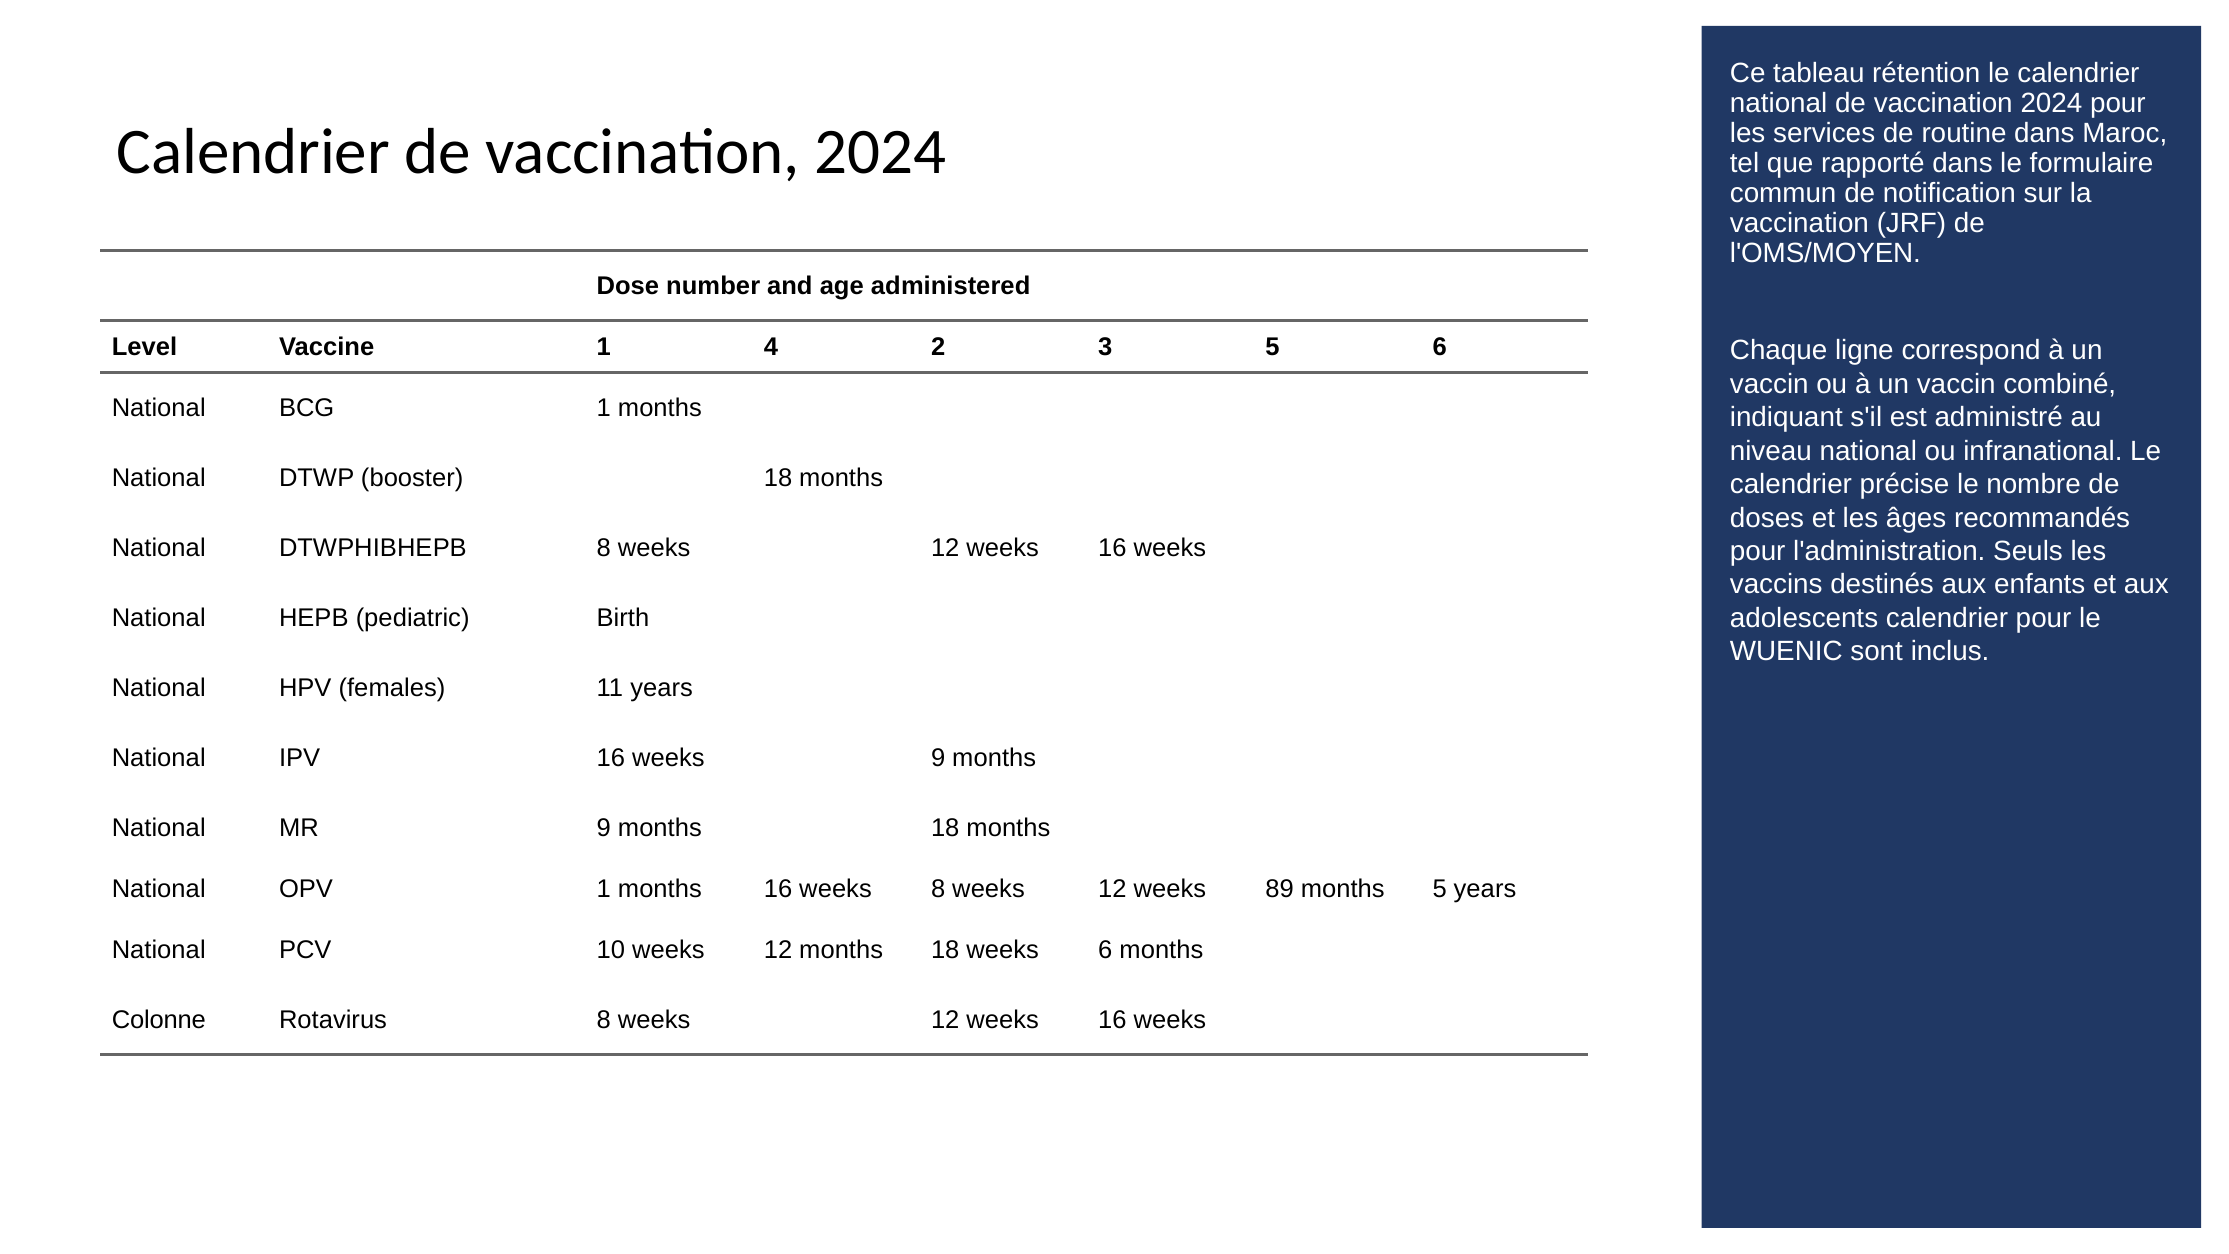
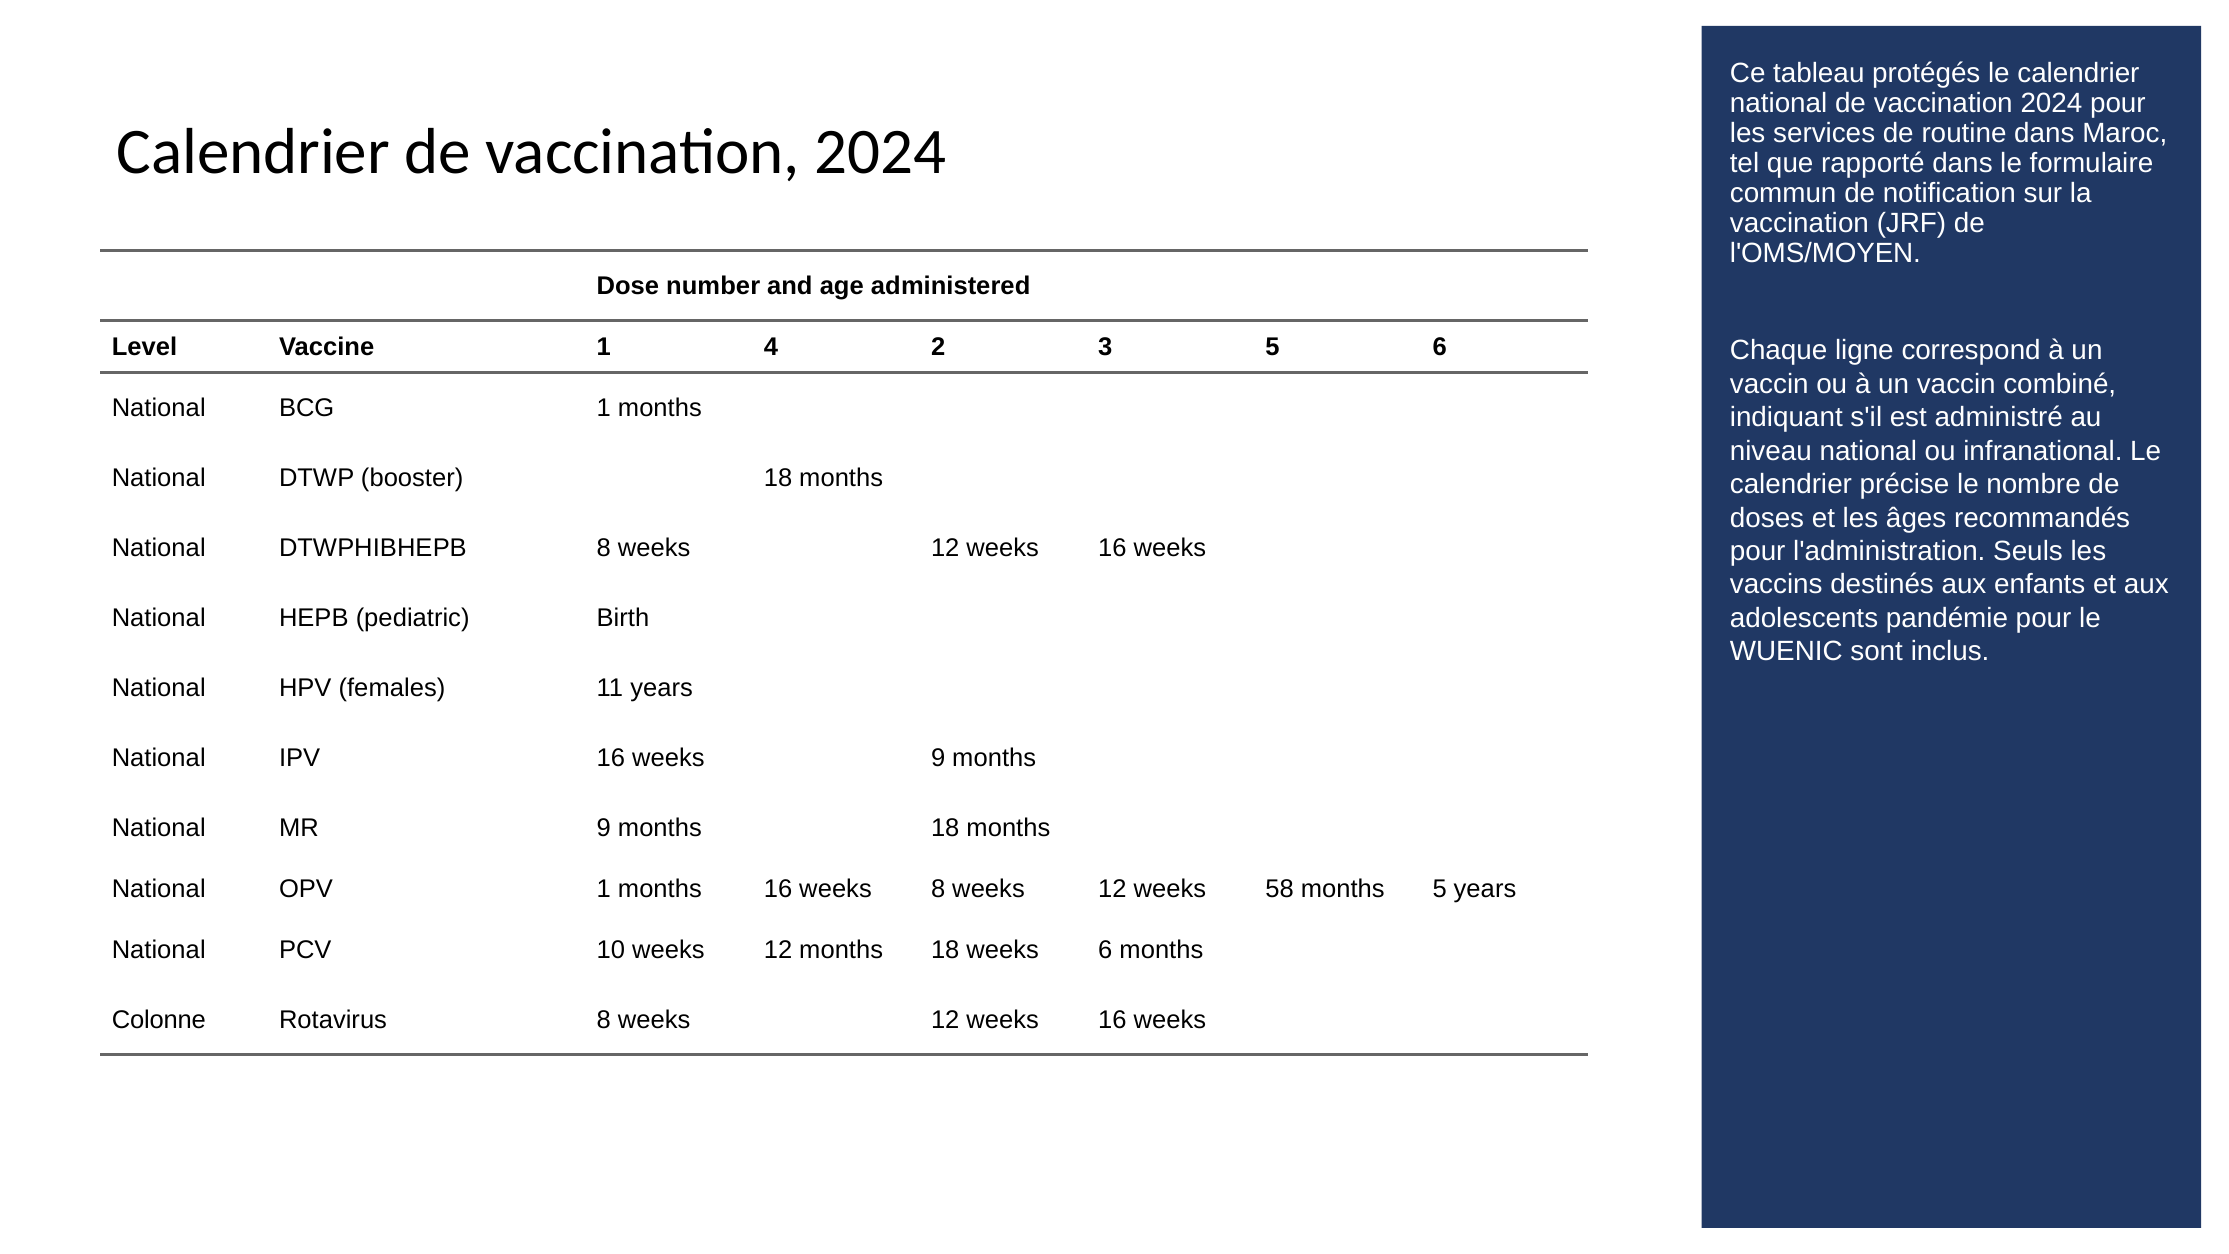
rétention: rétention -> protégés
adolescents calendrier: calendrier -> pandémie
89: 89 -> 58
